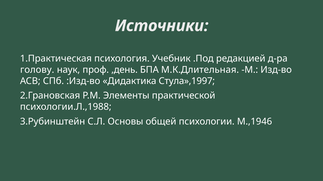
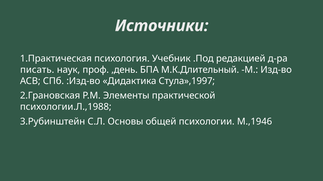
голову: голову -> писать
М.К.Длительная: М.К.Длительная -> М.К.Длительный
